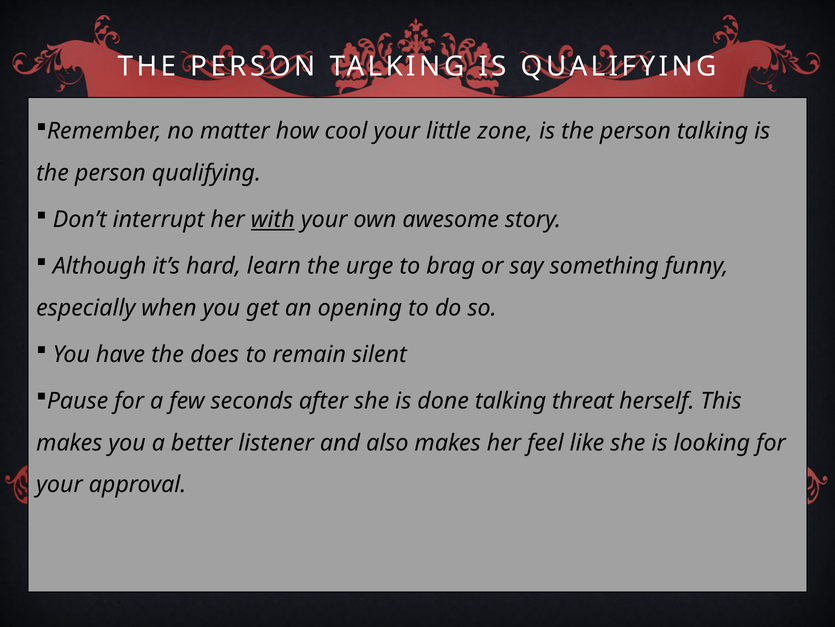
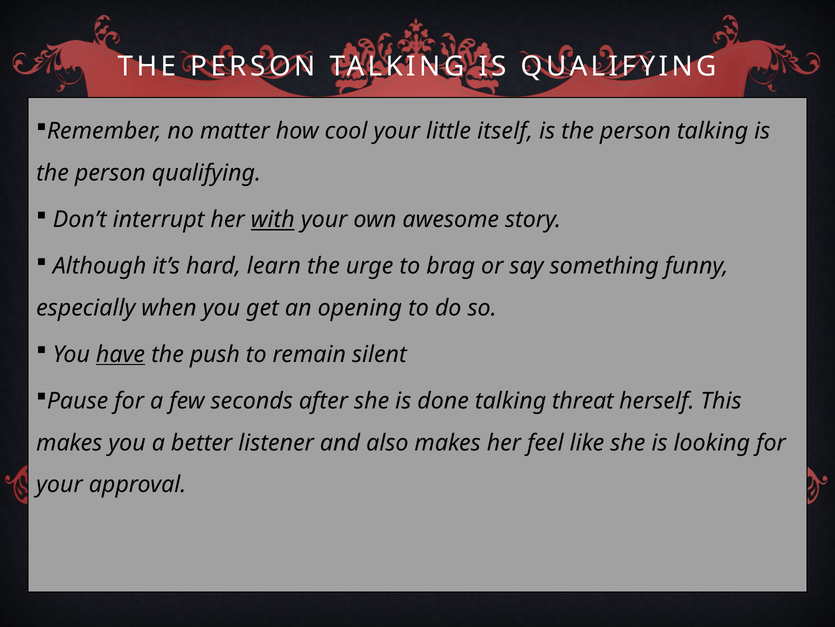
zone: zone -> itself
have underline: none -> present
does: does -> push
